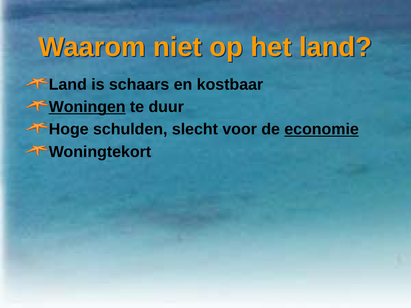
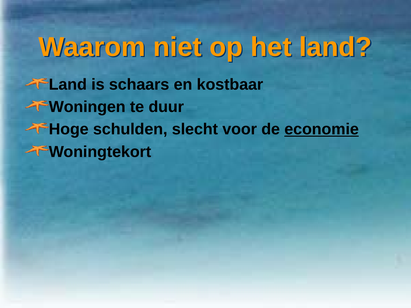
Woningen underline: present -> none
